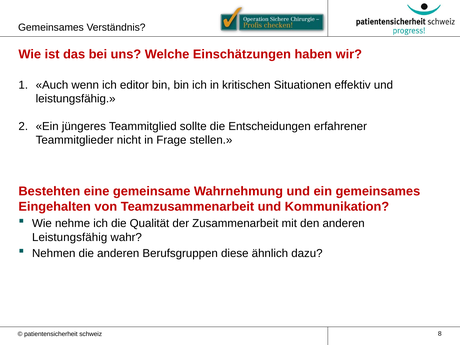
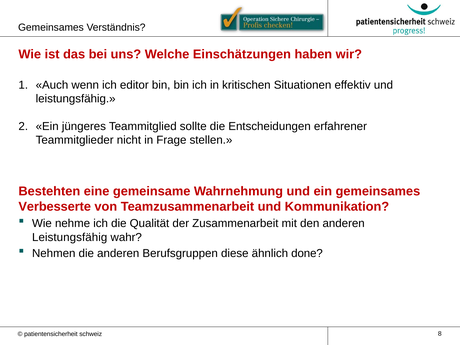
Eingehalten: Eingehalten -> Verbesserte
dazu: dazu -> done
